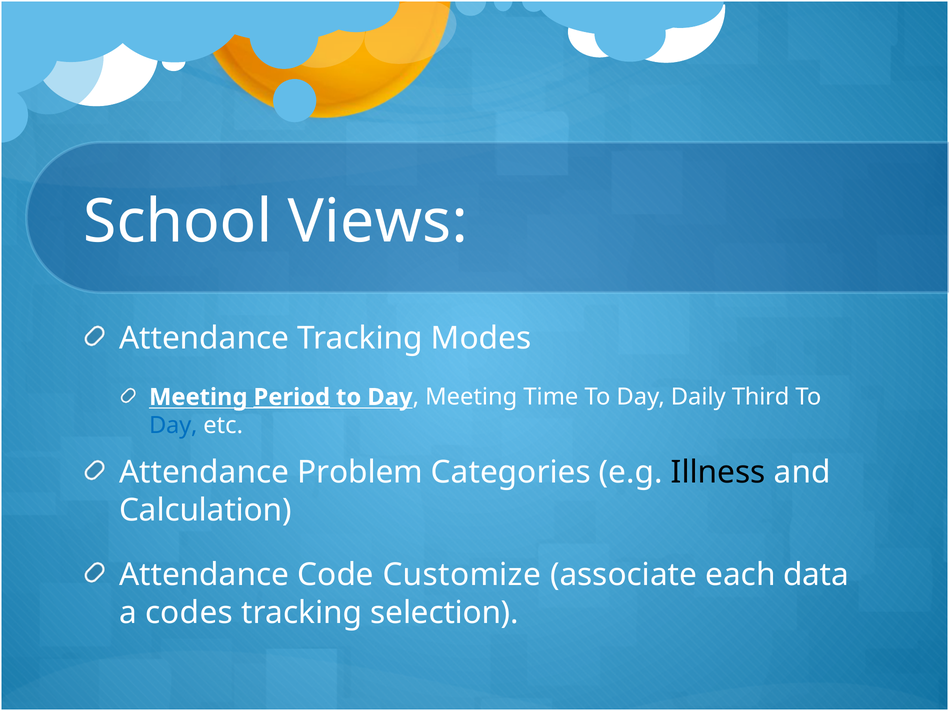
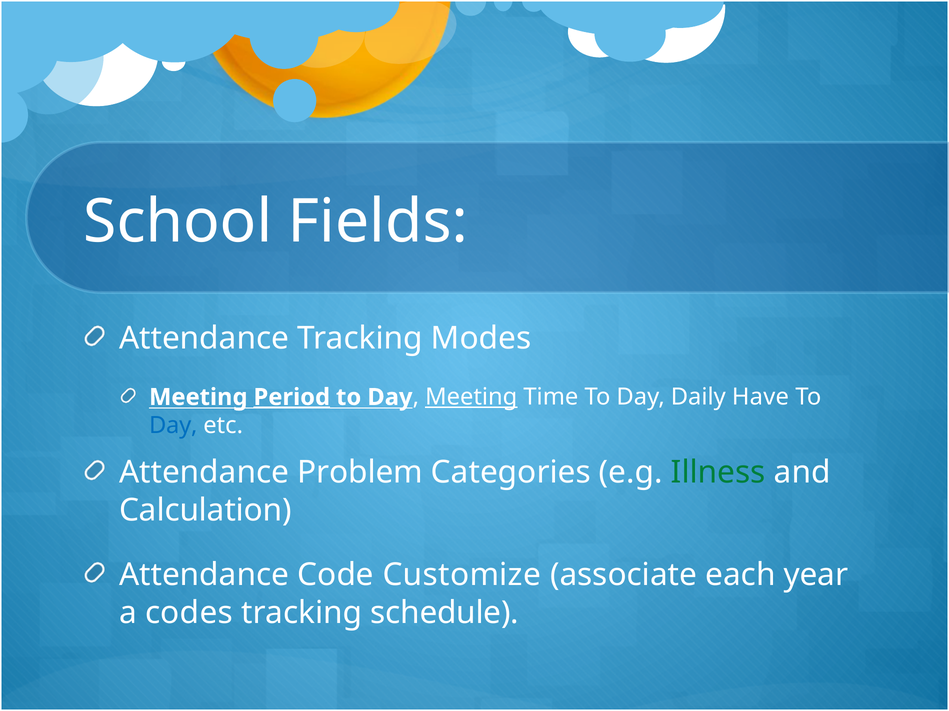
Views: Views -> Fields
Meeting at (471, 398) underline: none -> present
Third: Third -> Have
Illness colour: black -> green
data: data -> year
selection: selection -> schedule
